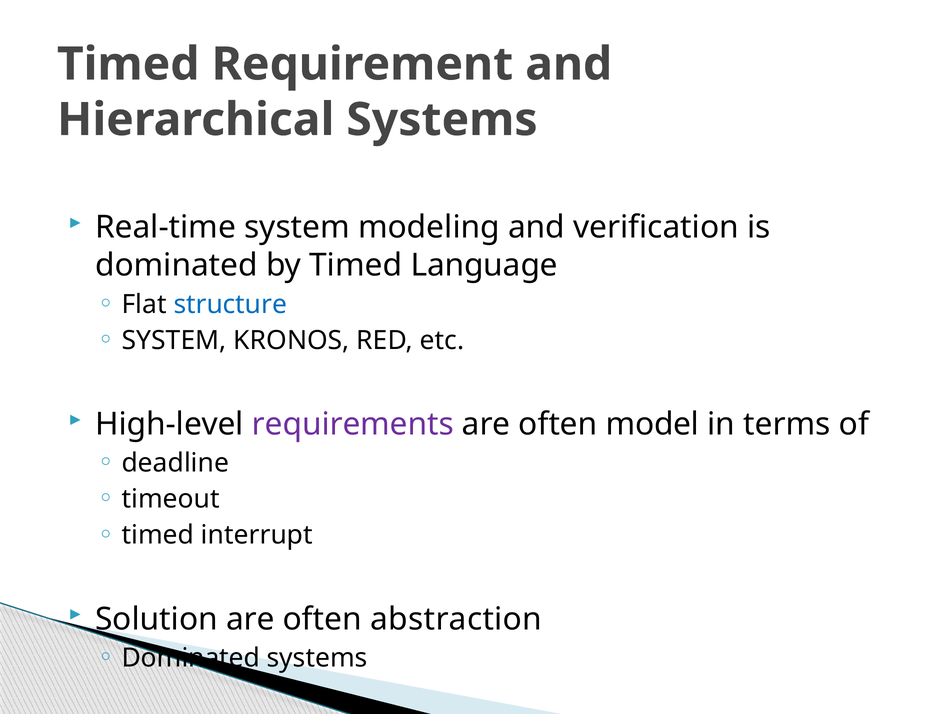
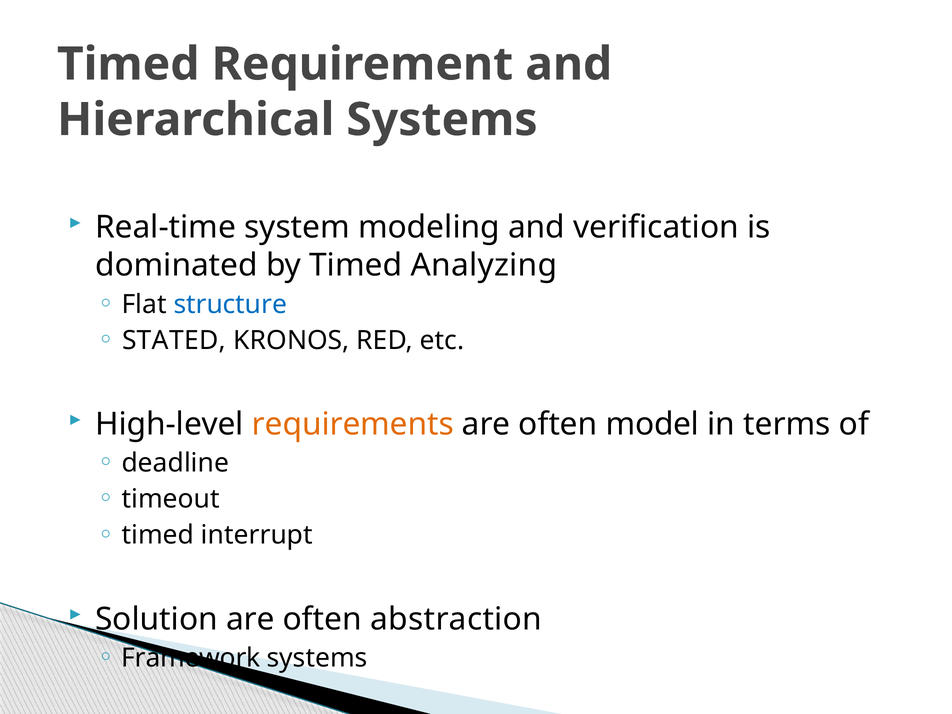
Language: Language -> Analyzing
SYSTEM at (174, 340): SYSTEM -> STATED
requirements colour: purple -> orange
Dominated at (191, 658): Dominated -> Framework
